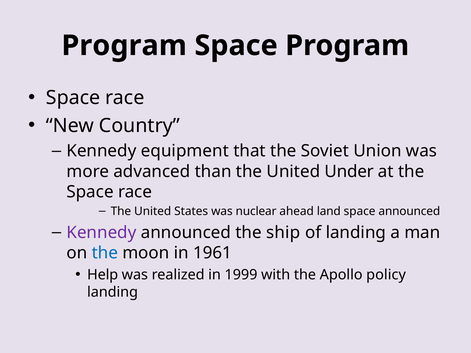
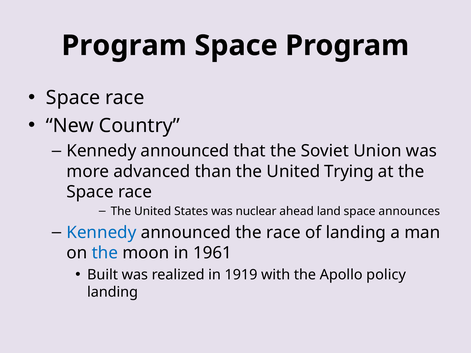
equipment at (185, 151): equipment -> announced
Under: Under -> Trying
space announced: announced -> announces
Kennedy at (101, 233) colour: purple -> blue
the ship: ship -> race
Help: Help -> Built
1999: 1999 -> 1919
